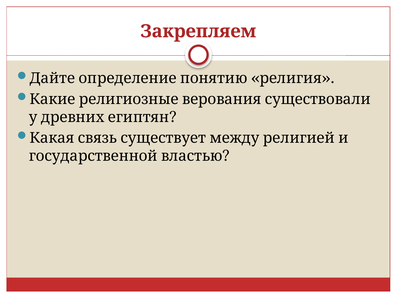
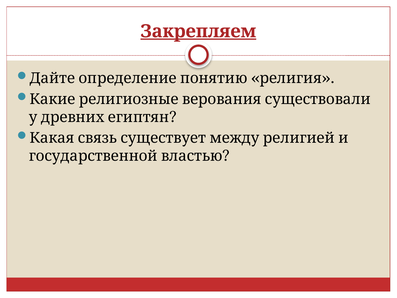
Закрепляем underline: none -> present
